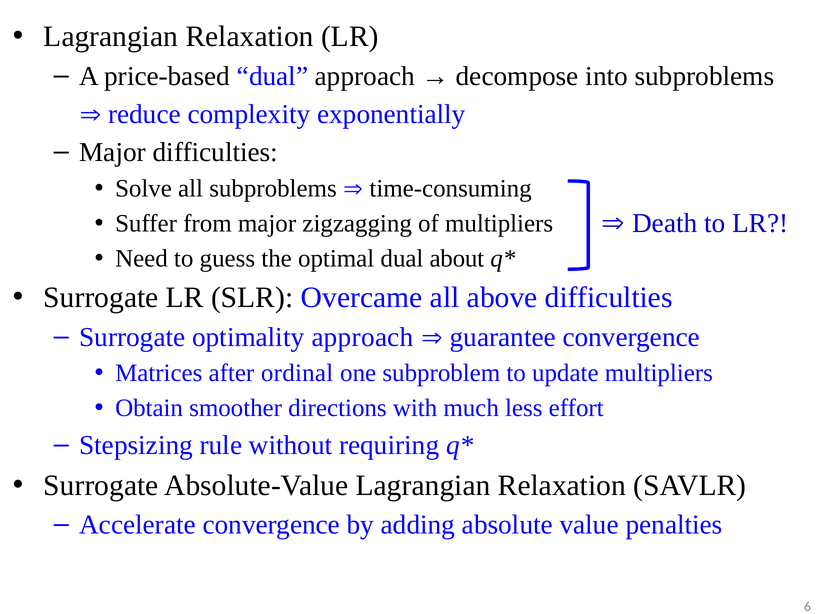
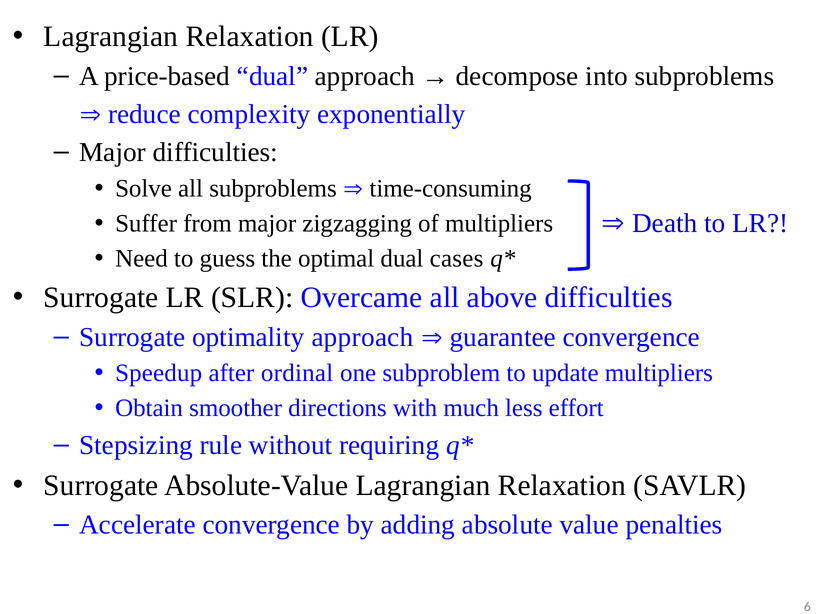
about: about -> cases
Matrices: Matrices -> Speedup
